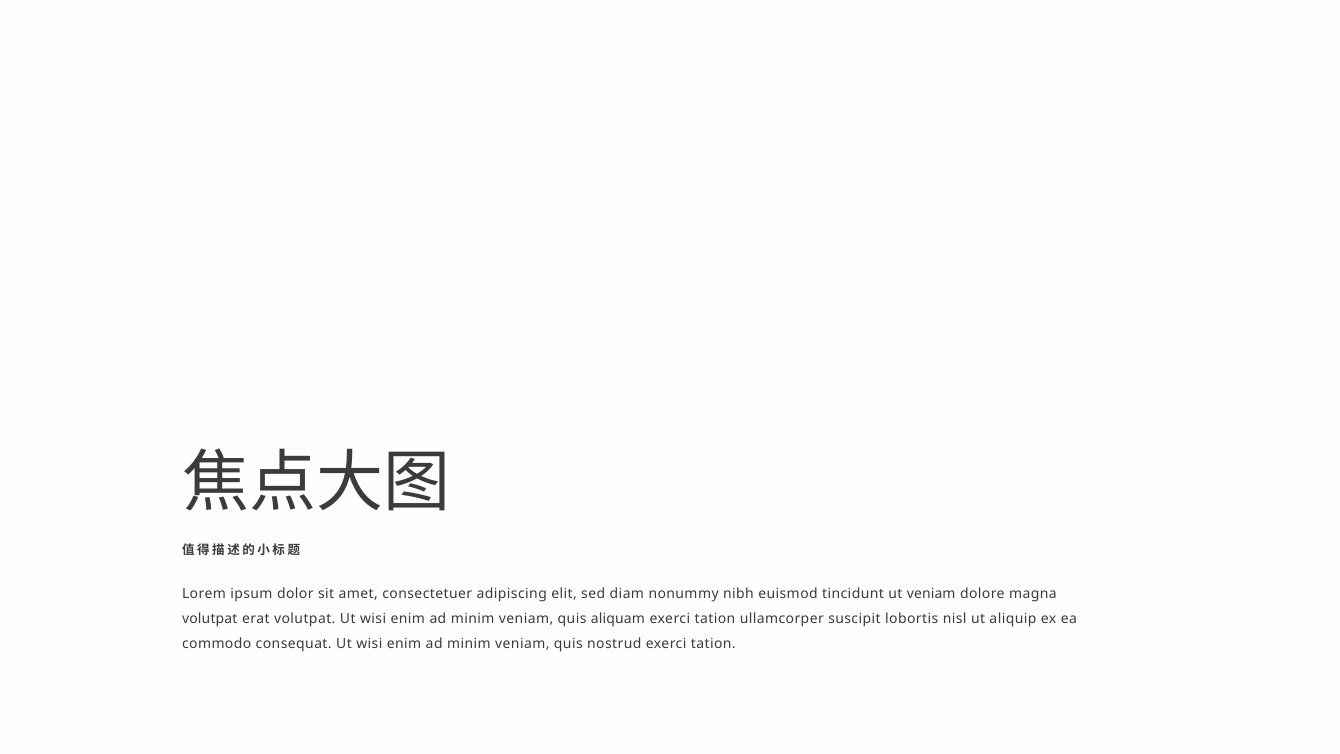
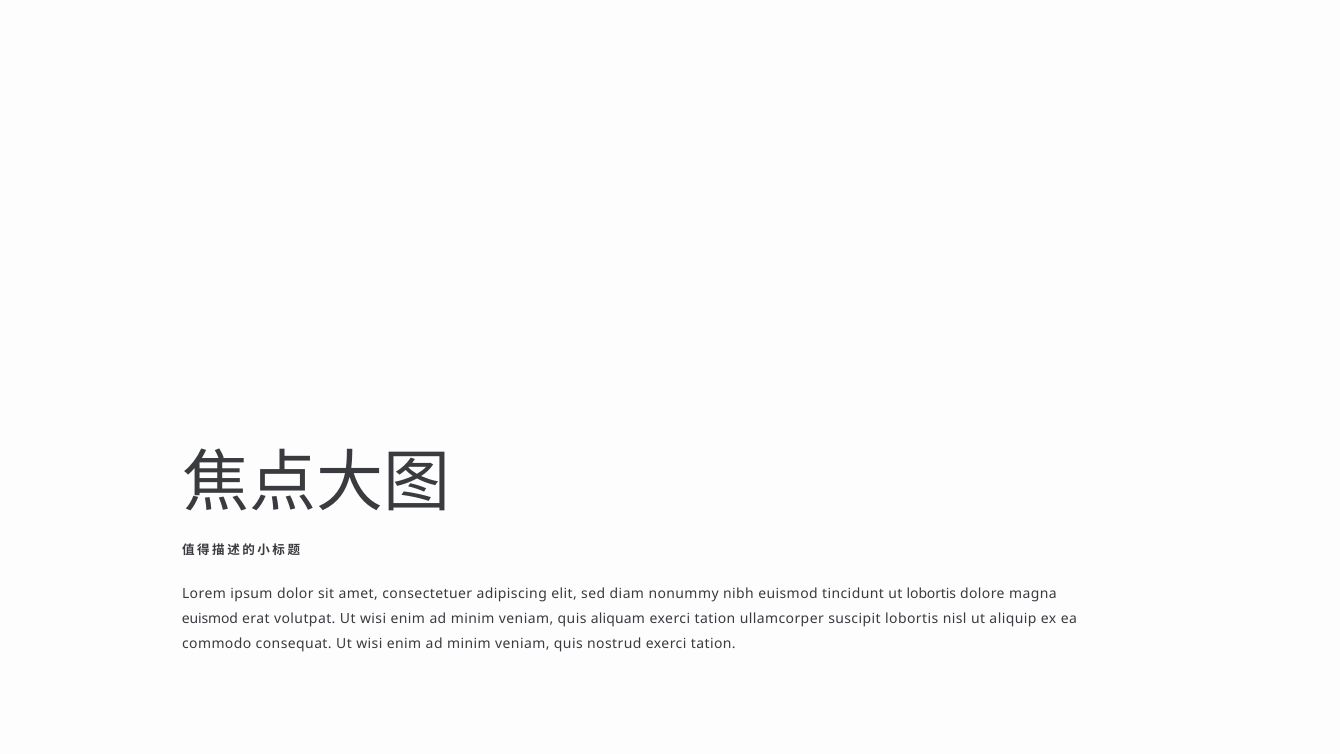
ut veniam: veniam -> lobortis
volutpat at (210, 618): volutpat -> euismod
